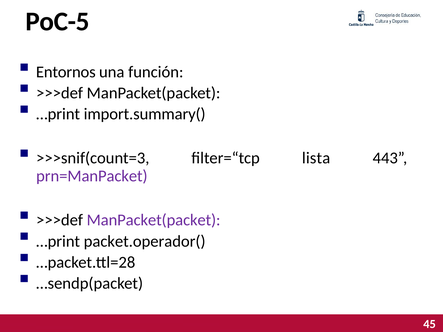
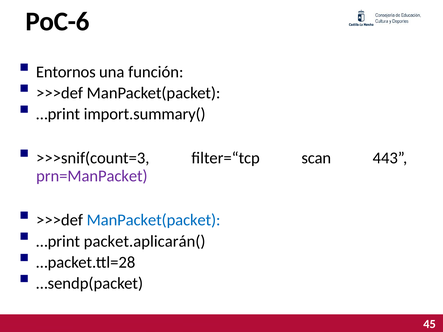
PoC-5: PoC-5 -> PoC-6
lista: lista -> scan
ManPacket(packet at (154, 220) colour: purple -> blue
packet.operador(: packet.operador( -> packet.aplicarán(
